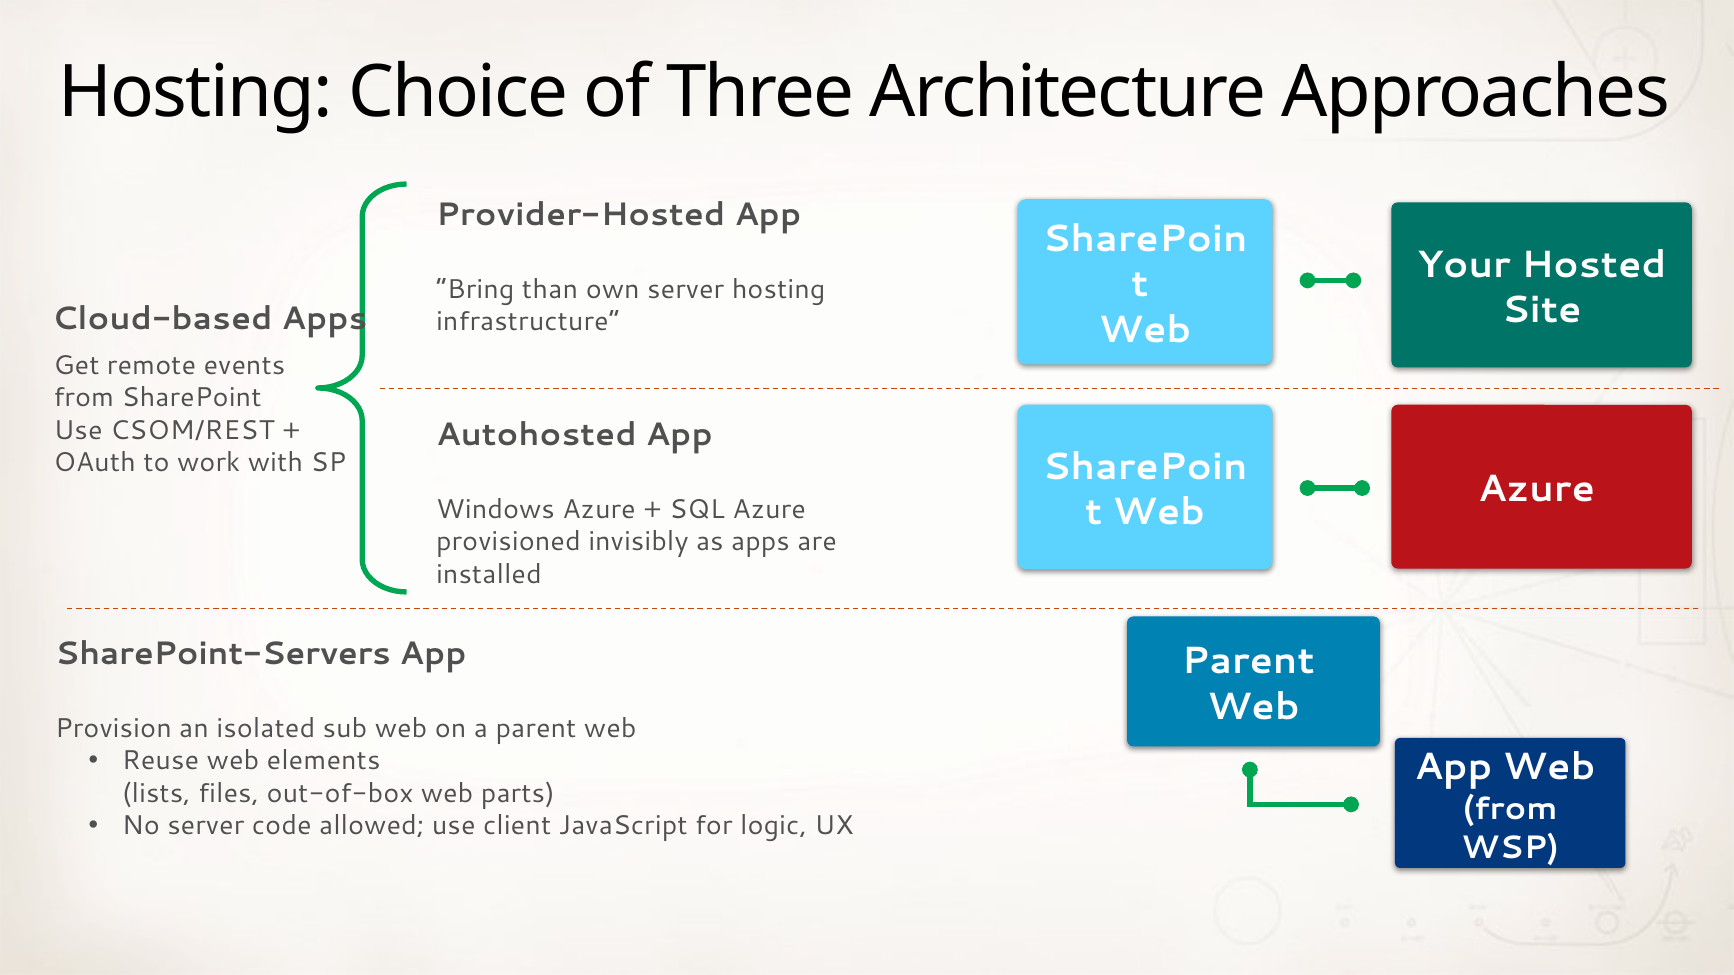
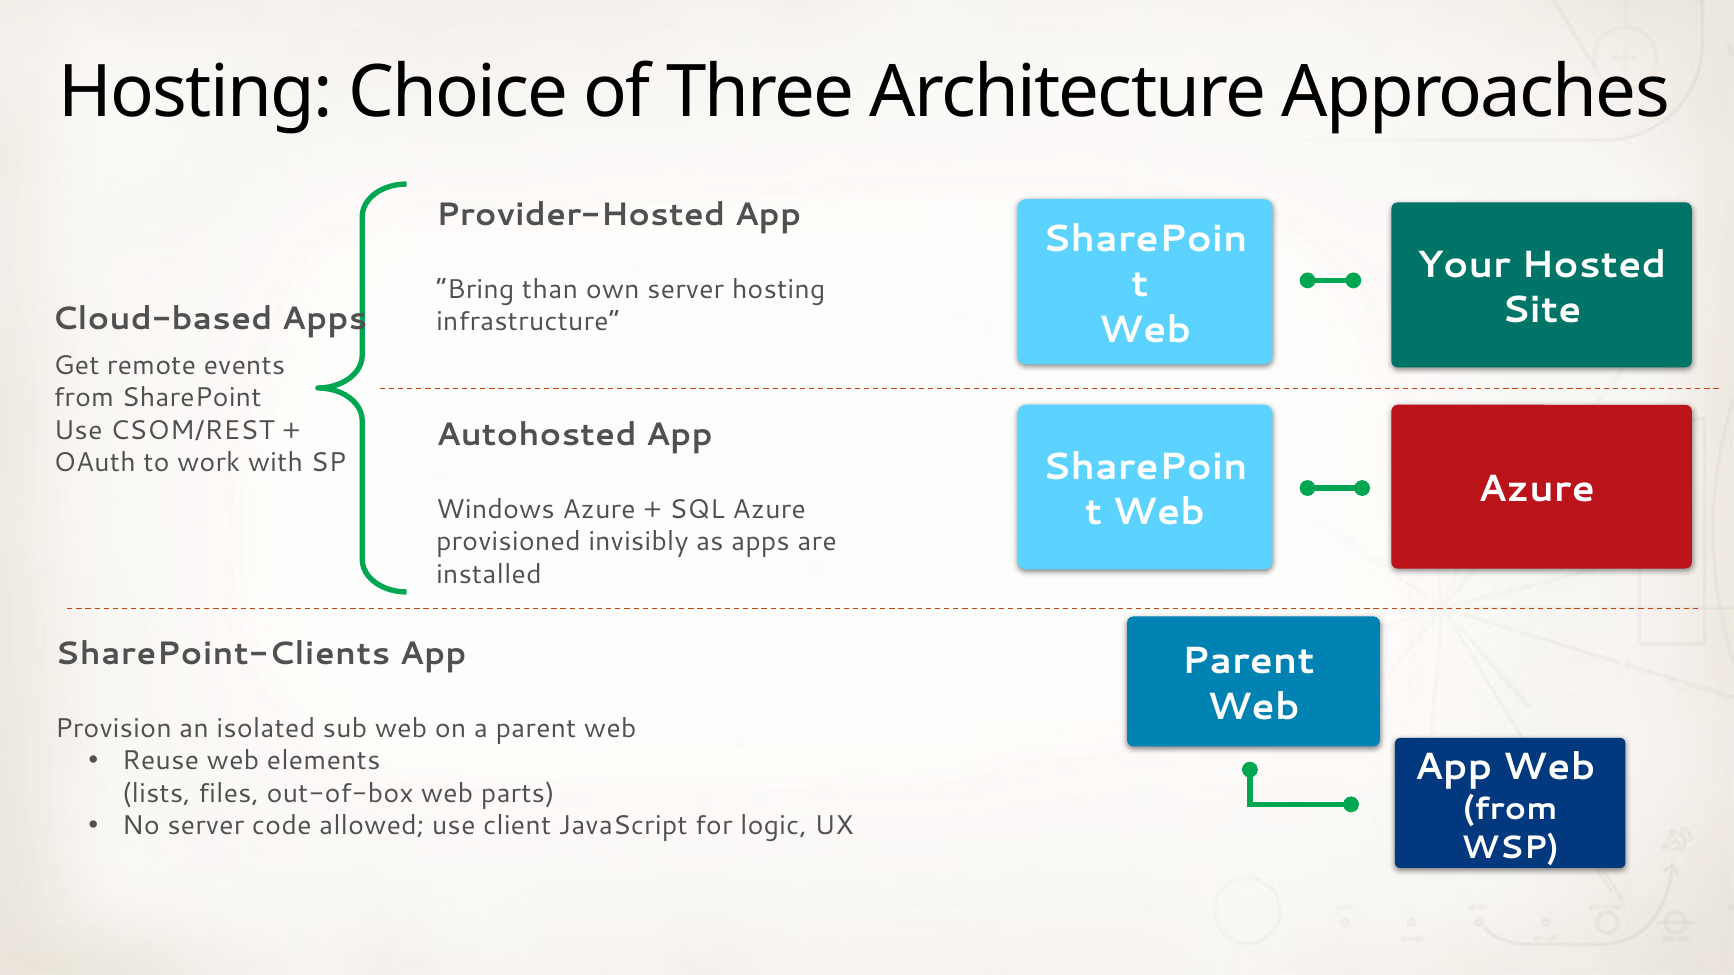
SharePoint-Servers: SharePoint-Servers -> SharePoint-Clients
